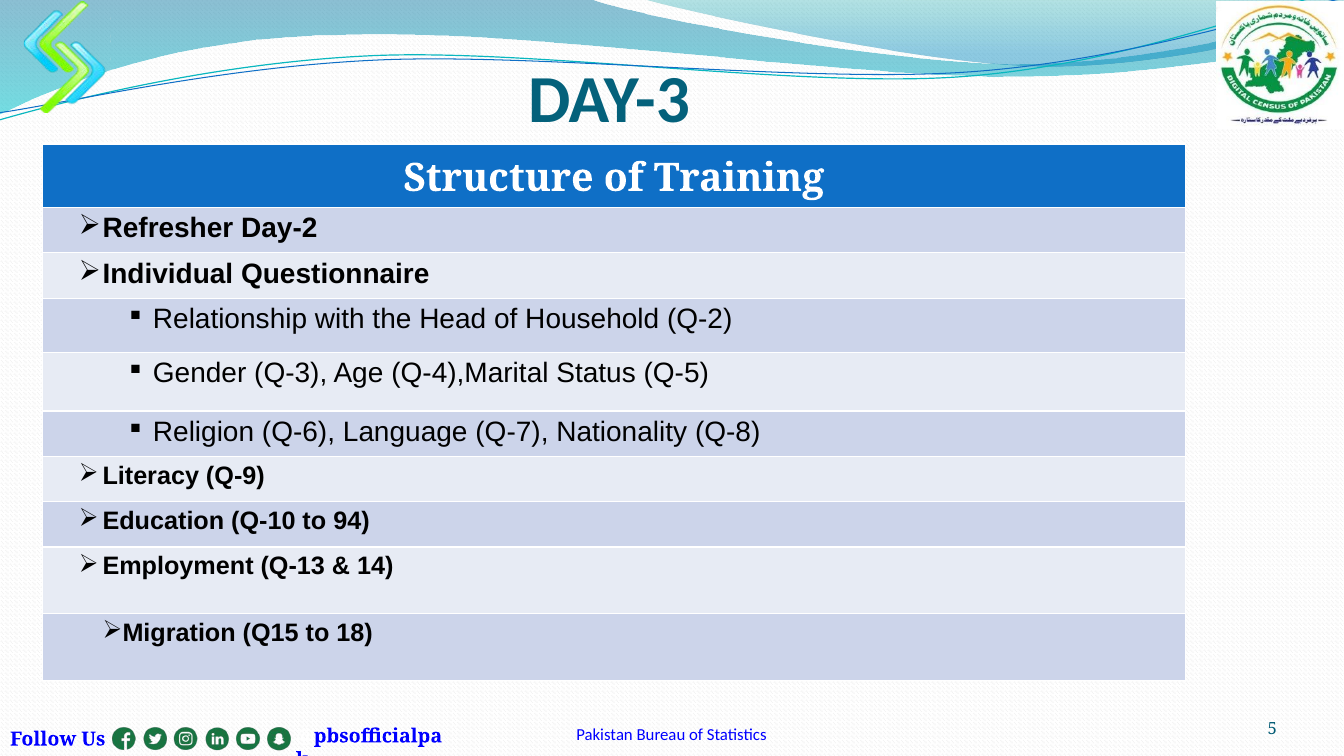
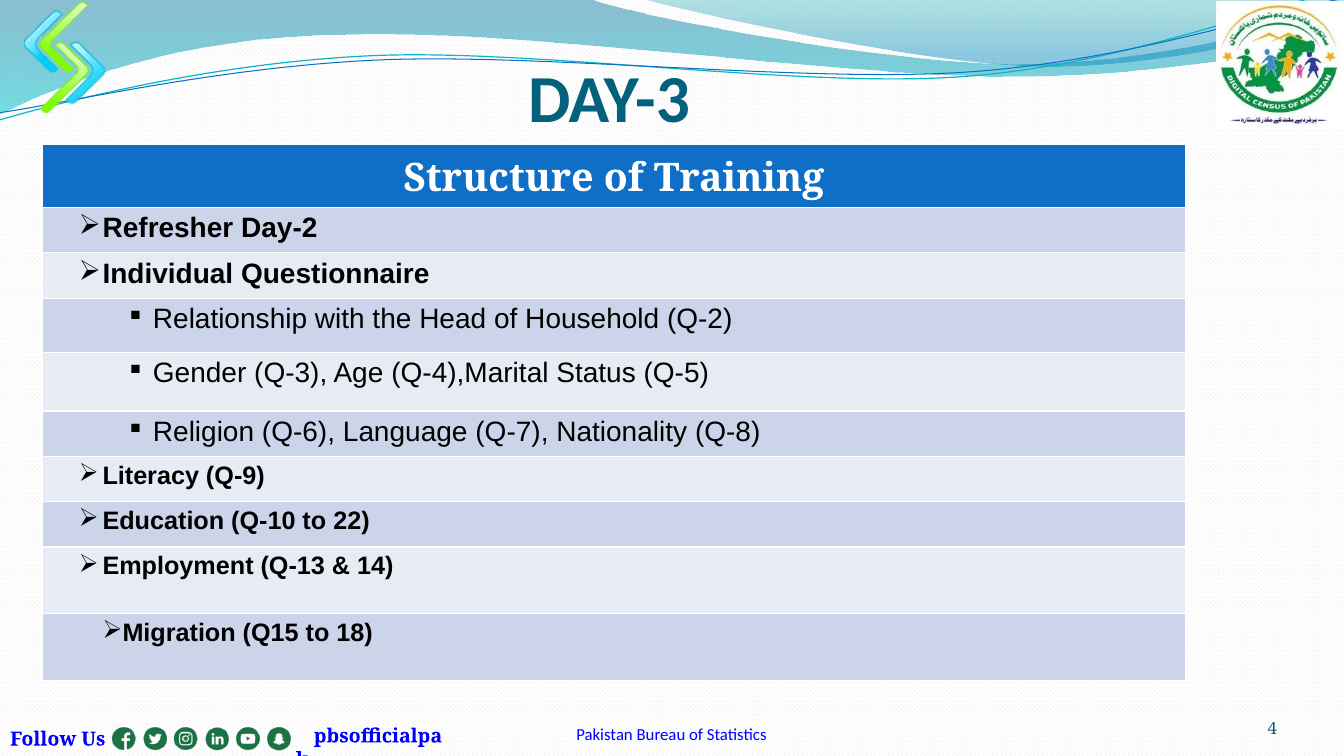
94: 94 -> 22
5: 5 -> 4
